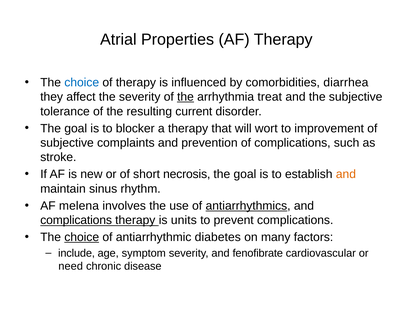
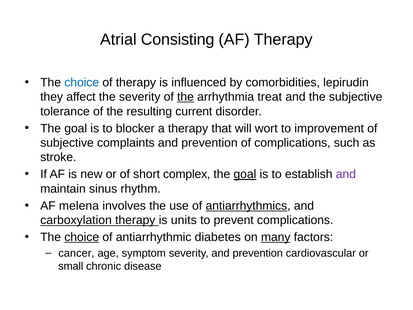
Properties: Properties -> Consisting
diarrhea: diarrhea -> lepirudin
necrosis: necrosis -> complex
goal at (245, 174) underline: none -> present
and at (346, 174) colour: orange -> purple
complications at (76, 220): complications -> carboxylation
many underline: none -> present
include: include -> cancer
severity and fenofibrate: fenofibrate -> prevention
need: need -> small
